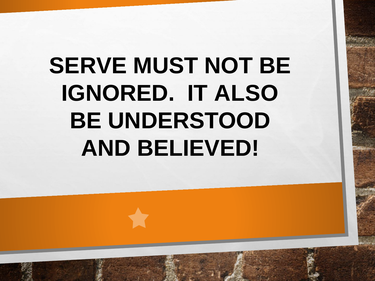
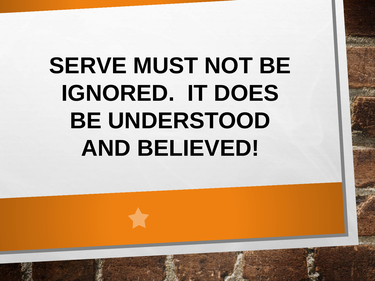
ALSO: ALSO -> DOES
